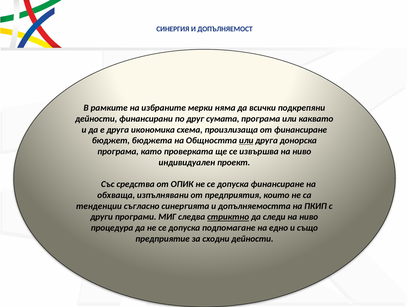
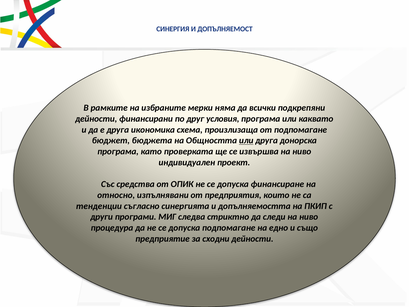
сумата: сумата -> условия
от финансиране: финансиране -> подпомагане
обхваща: обхваща -> относно
стриктно underline: present -> none
